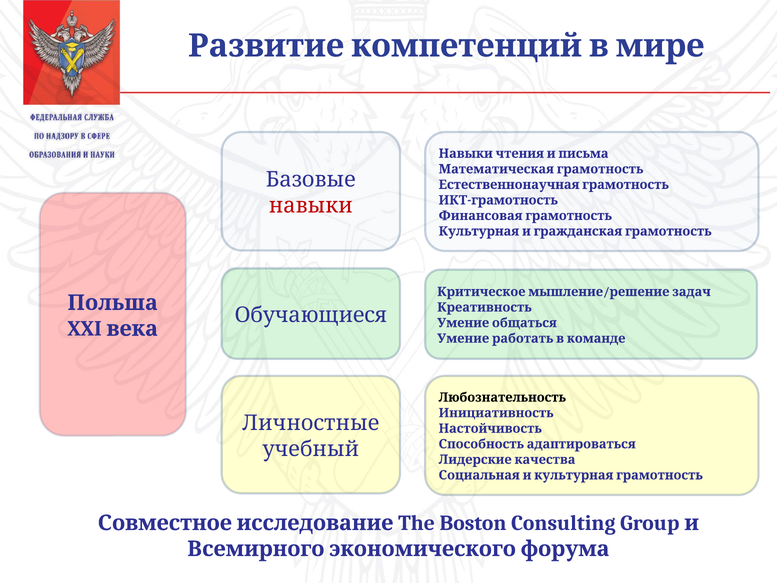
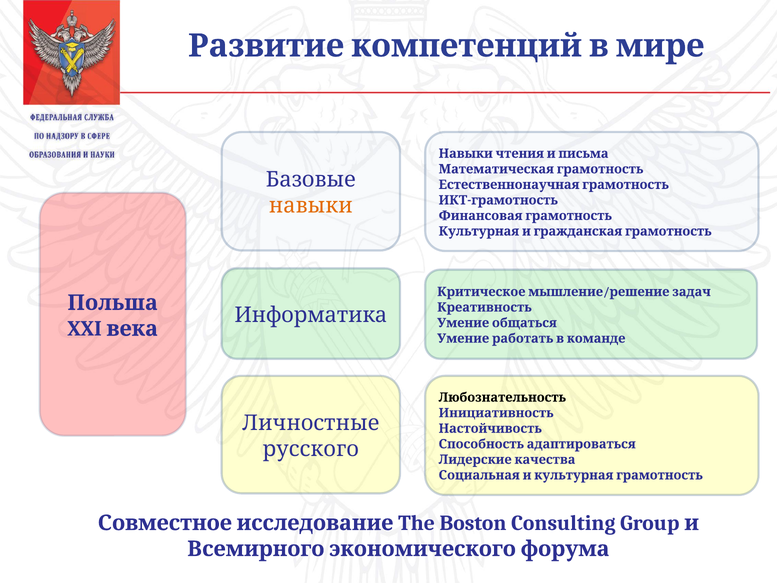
навыки colour: red -> orange
Обучающиеся: Обучающиеся -> Информатика
учебный: учебный -> русского
